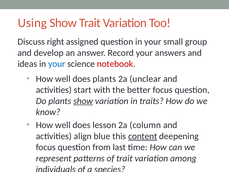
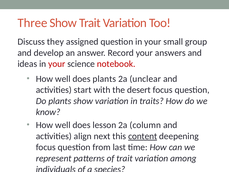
Using: Using -> Three
right: right -> they
your at (57, 64) colour: blue -> red
better: better -> desert
show at (83, 101) underline: present -> none
blue: blue -> next
